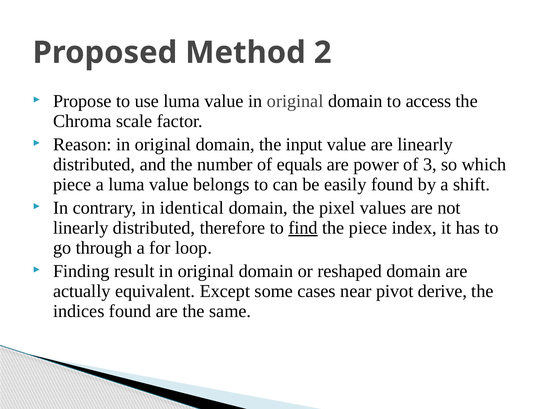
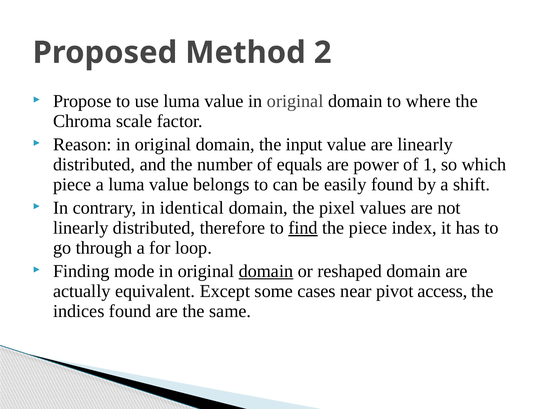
access: access -> where
3: 3 -> 1
result: result -> mode
domain at (266, 271) underline: none -> present
derive: derive -> access
